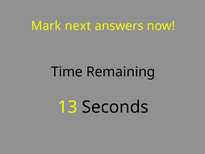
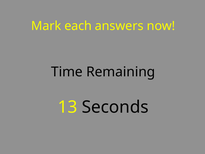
next: next -> each
